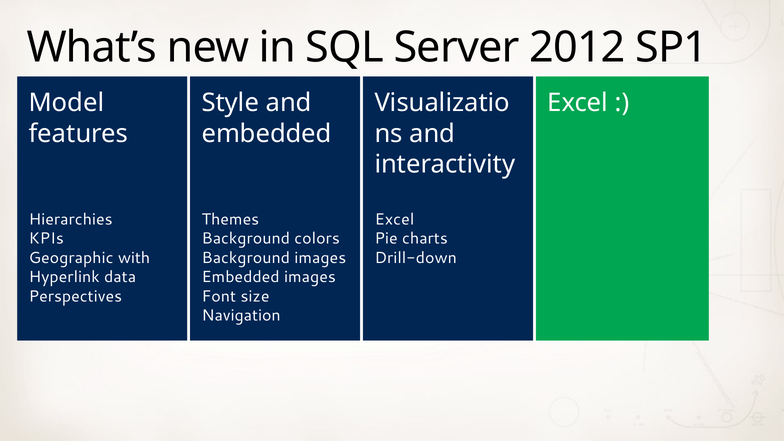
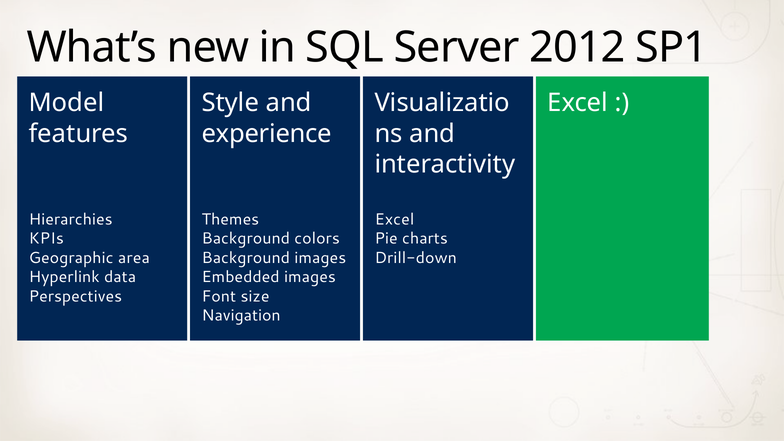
embedded at (267, 134): embedded -> experience
with: with -> area
